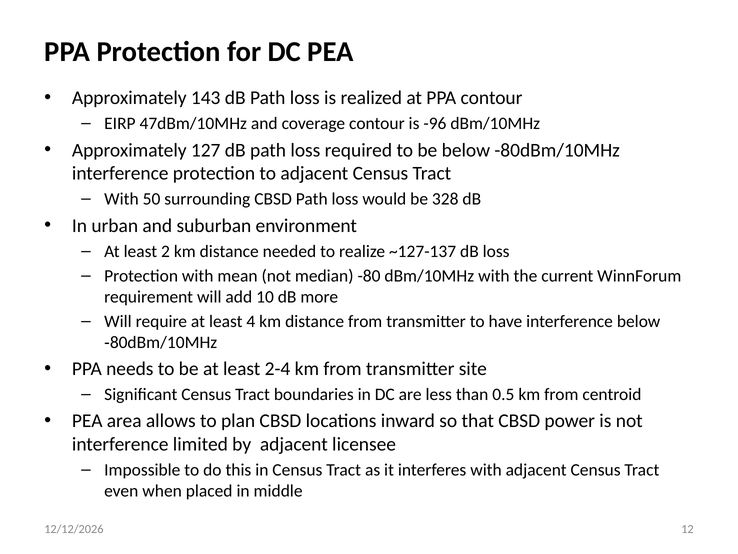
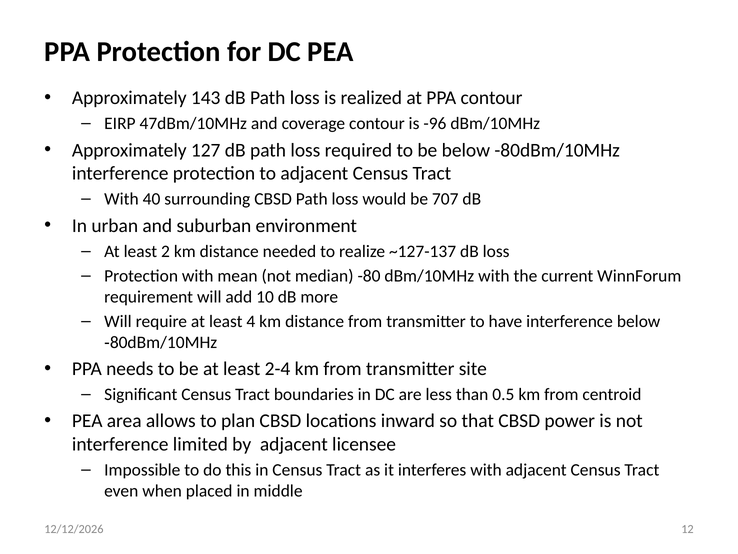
50: 50 -> 40
328: 328 -> 707
